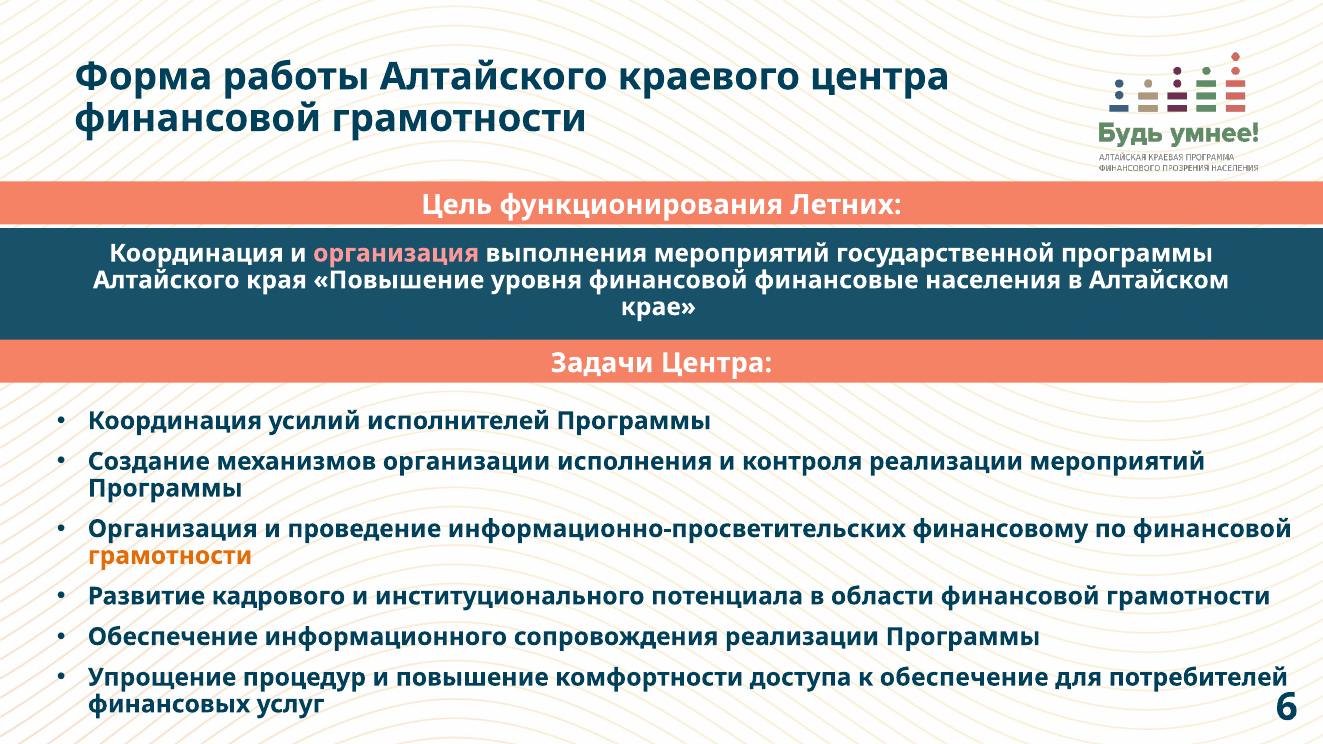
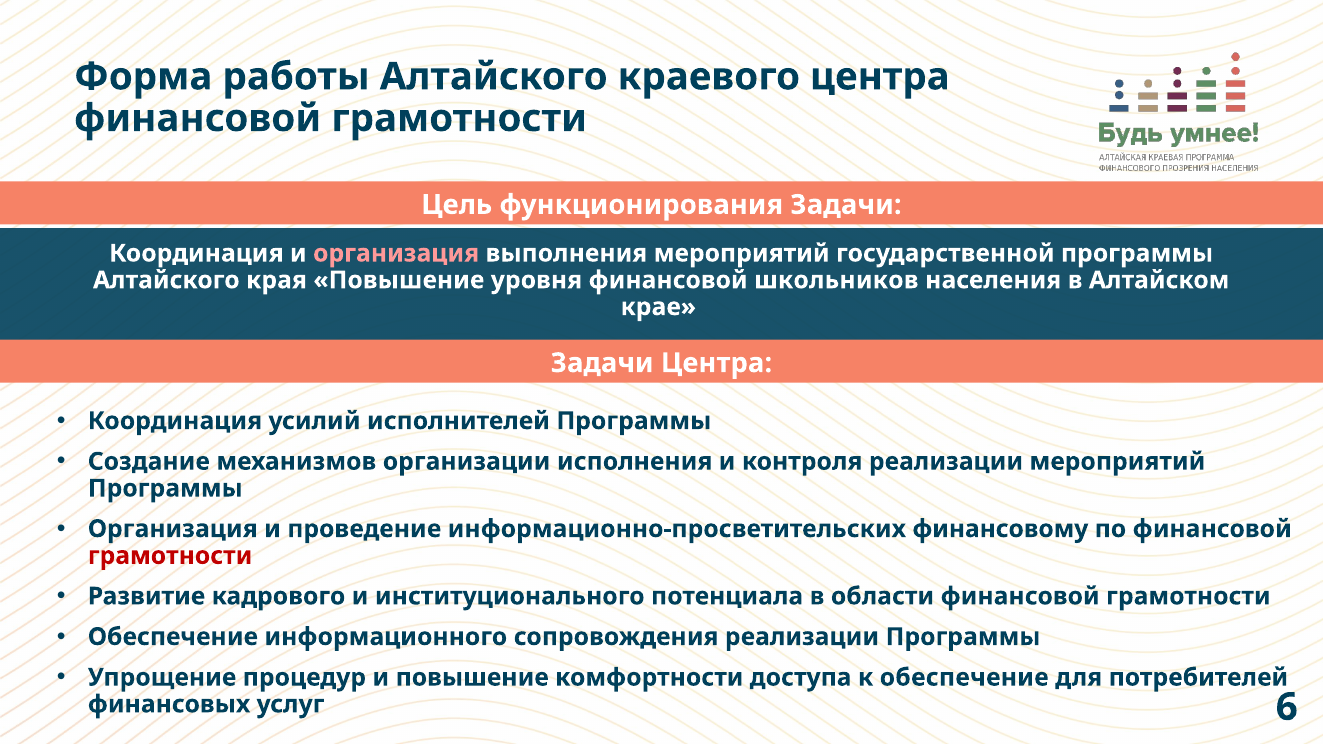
функционирования Летних: Летних -> Задачи
финансовые: финансовые -> школьников
грамотности at (170, 556) colour: orange -> red
